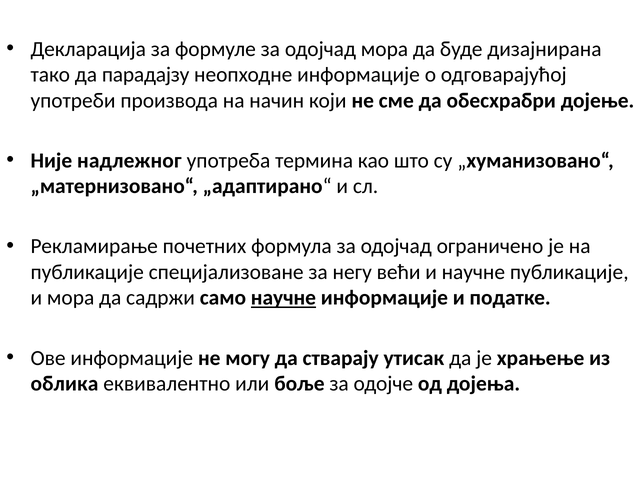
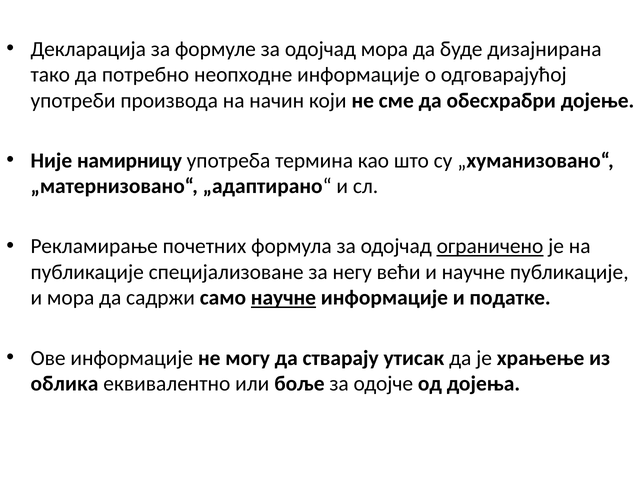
парадајзу: парадајзу -> потребно
надлежног: надлежног -> намирницу
ограничено underline: none -> present
